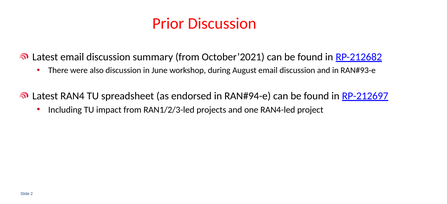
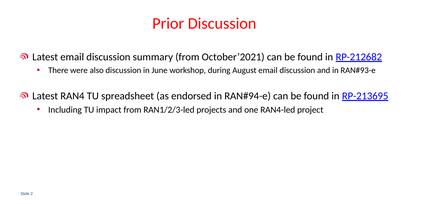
RP-212697: RP-212697 -> RP-213695
